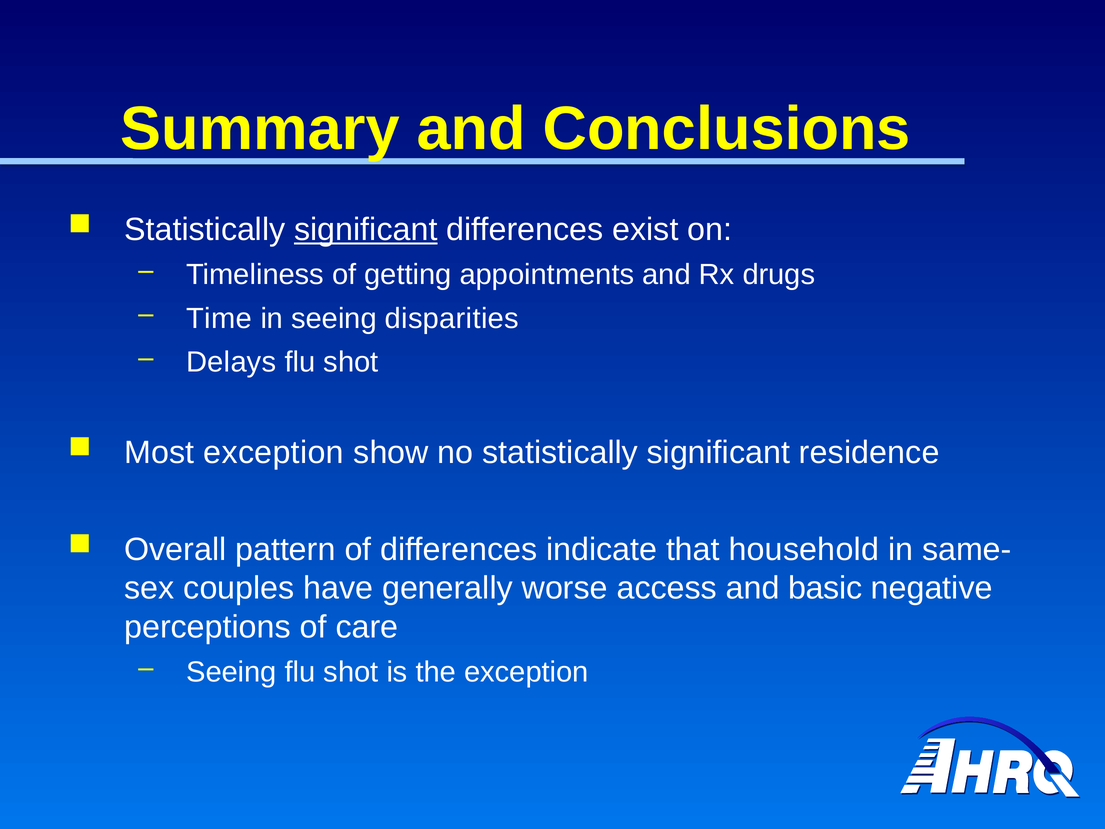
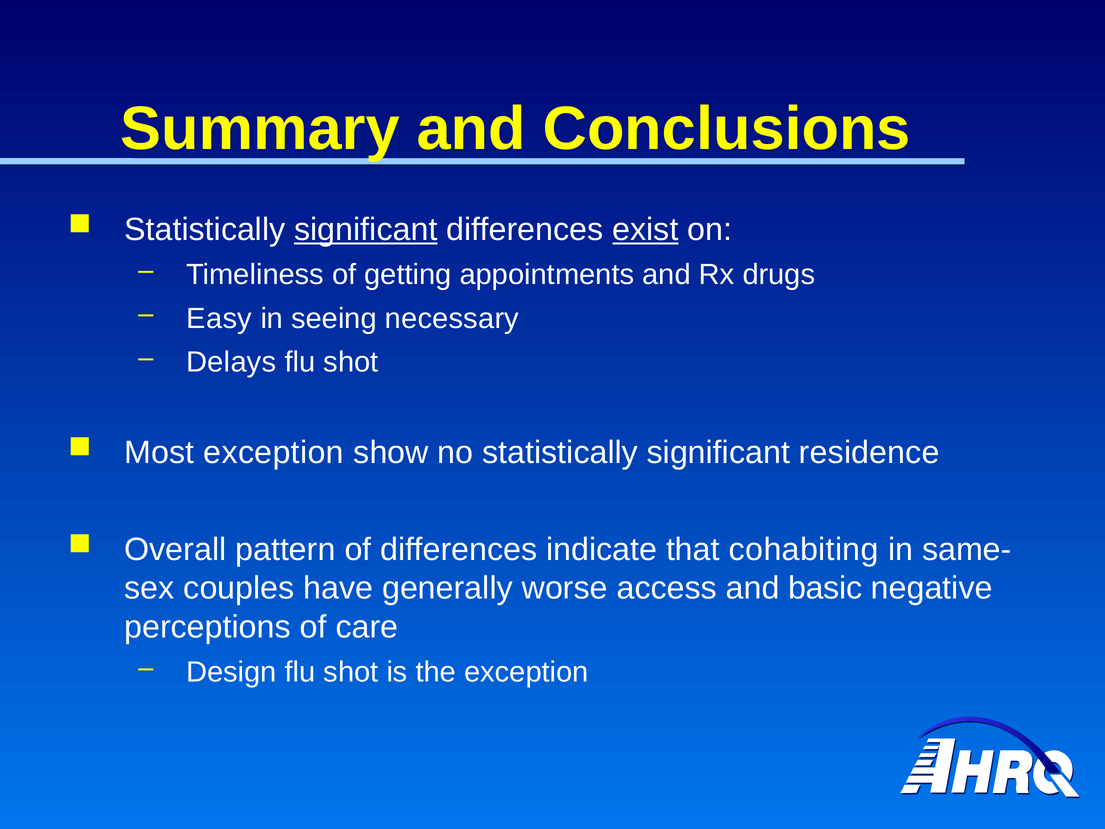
exist underline: none -> present
Time: Time -> Easy
disparities: disparities -> necessary
household: household -> cohabiting
Seeing at (231, 672): Seeing -> Design
